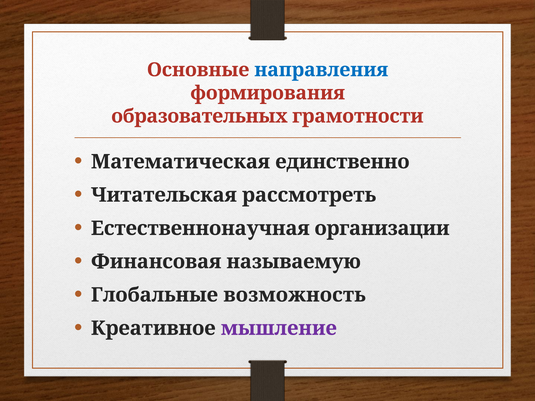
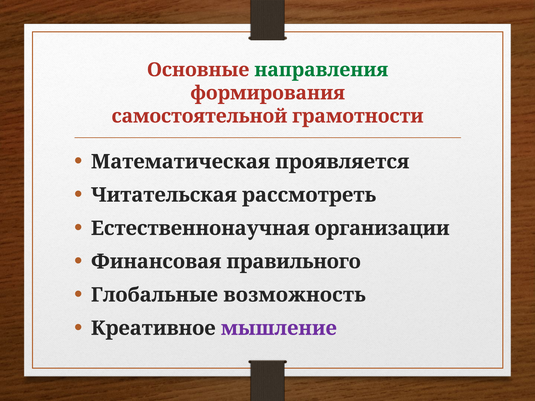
направления colour: blue -> green
образовательных: образовательных -> самостоятельной
единственно: единственно -> проявляется
называемую: называемую -> правильного
